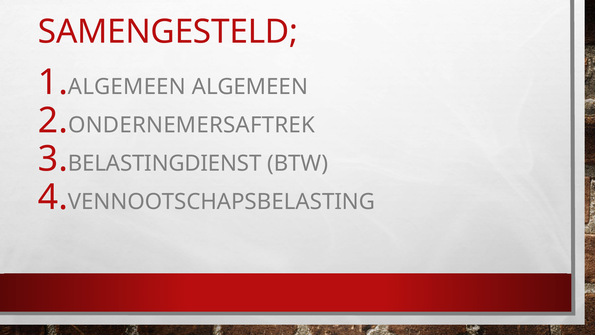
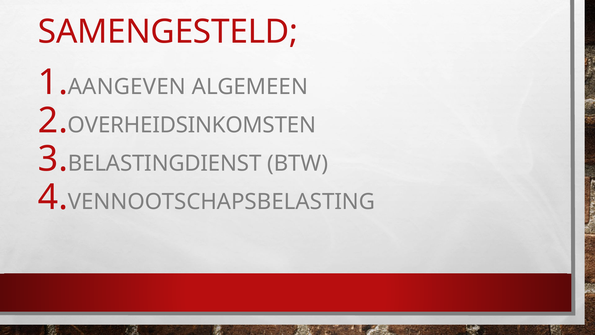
ALGEMEEN at (127, 87): ALGEMEEN -> AANGEVEN
ONDERNEMERSAFTREK: ONDERNEMERSAFTREK -> OVERHEIDSINKOMSTEN
